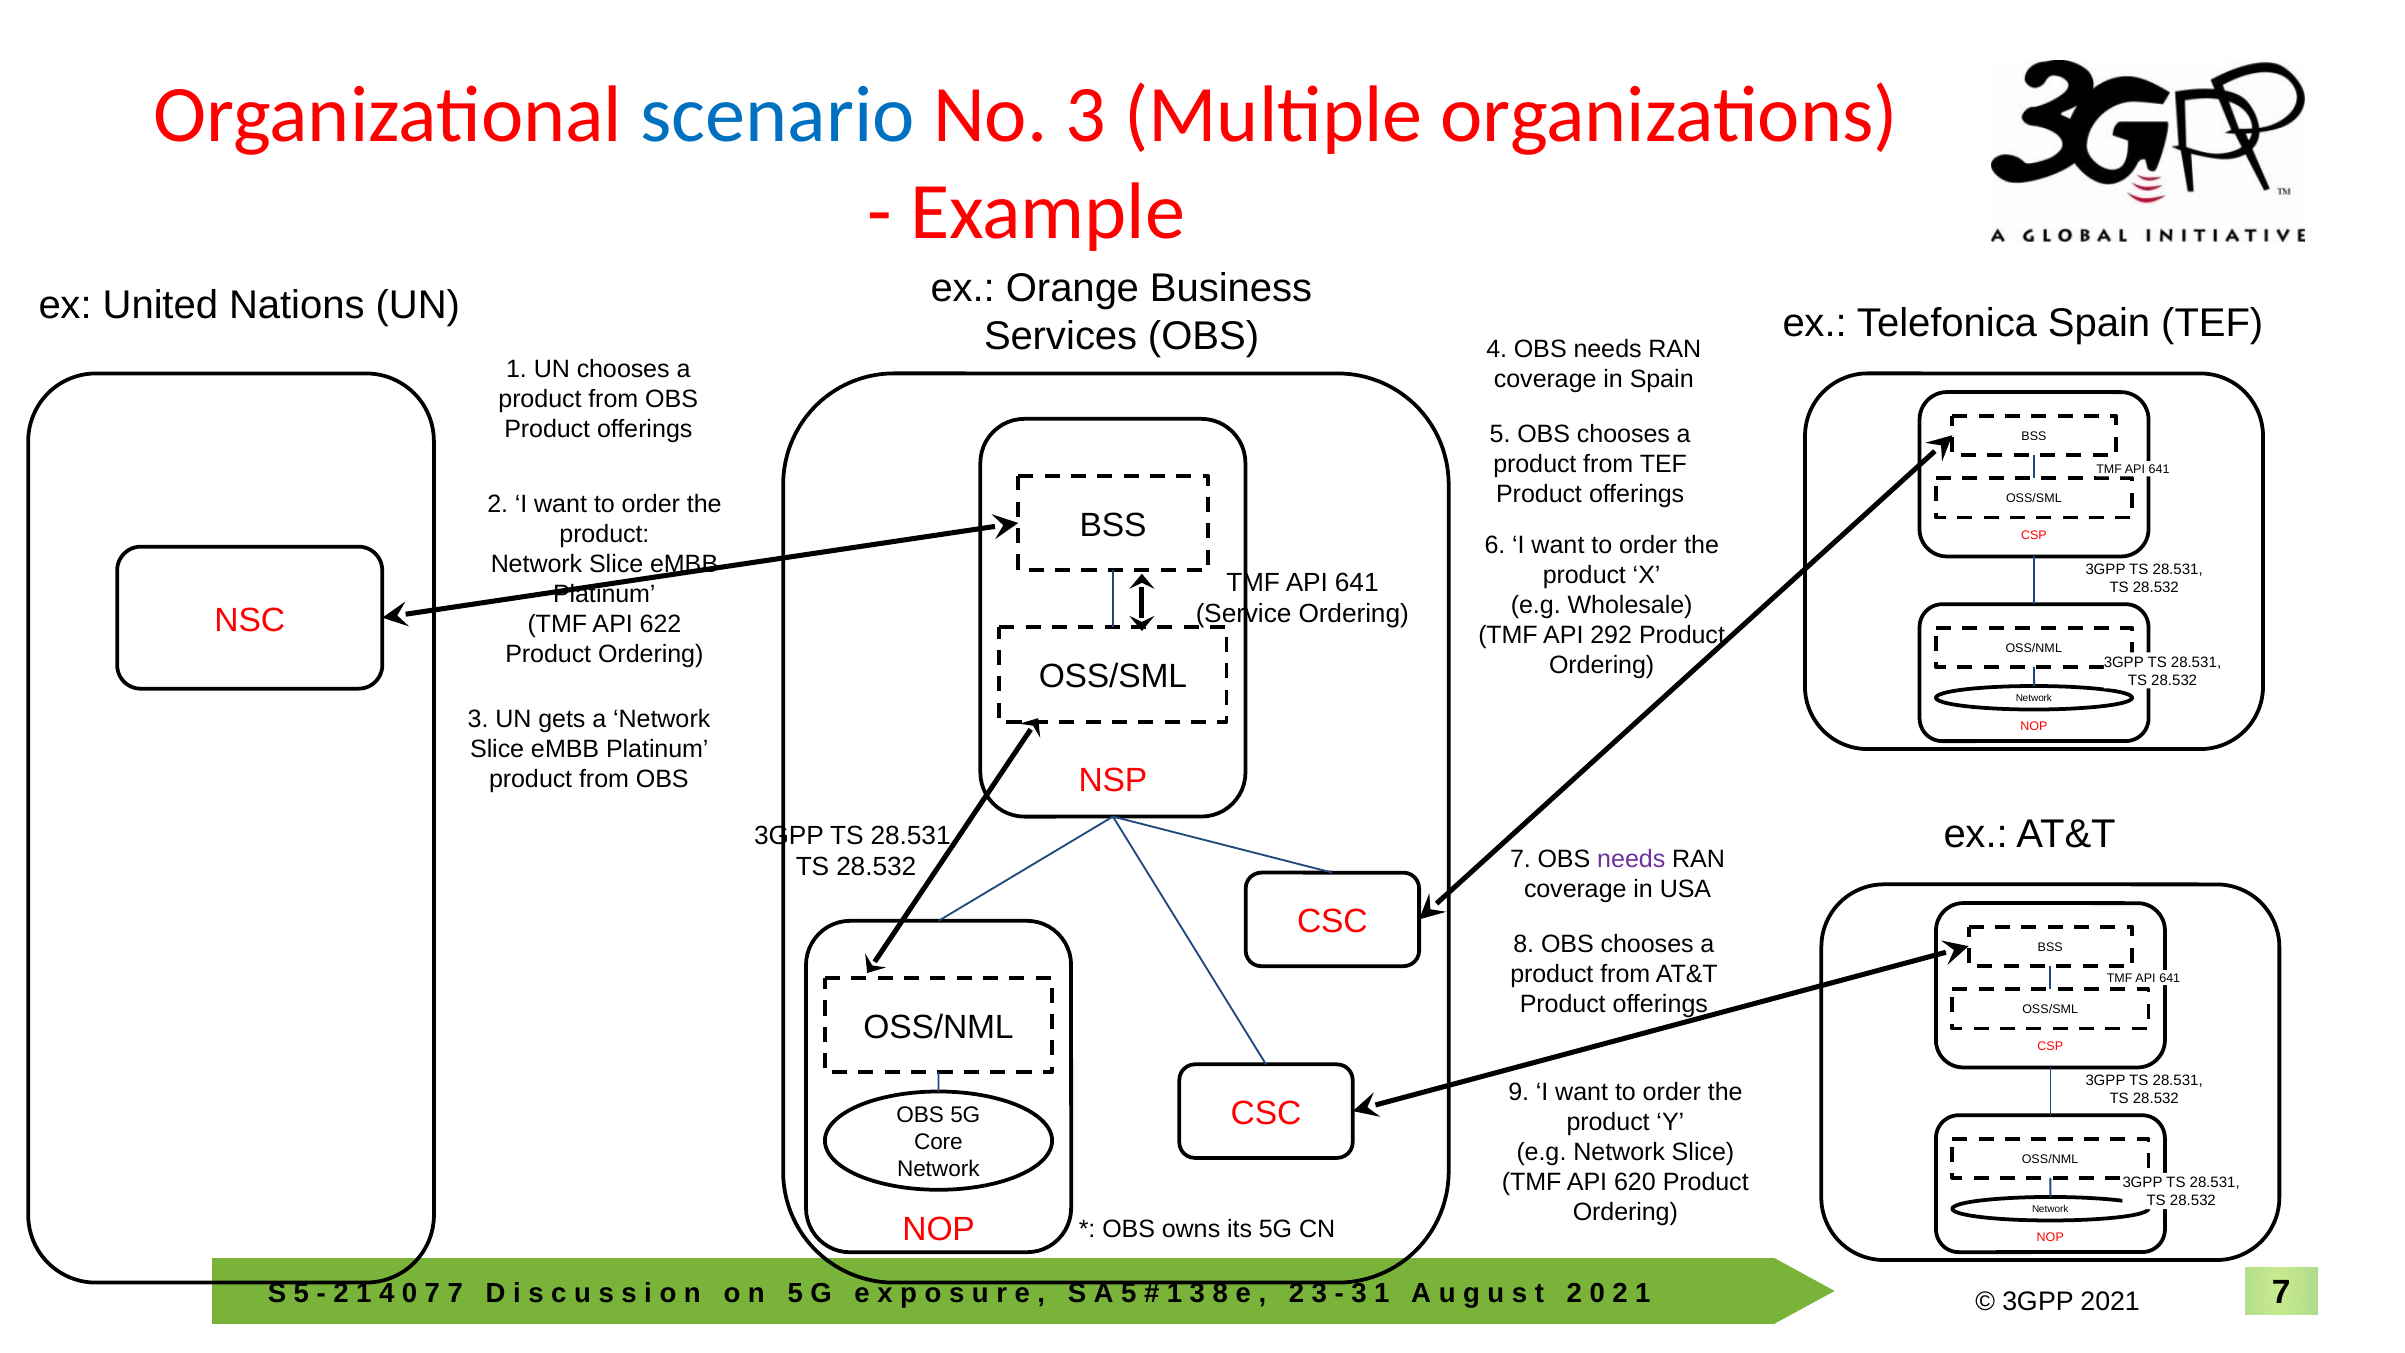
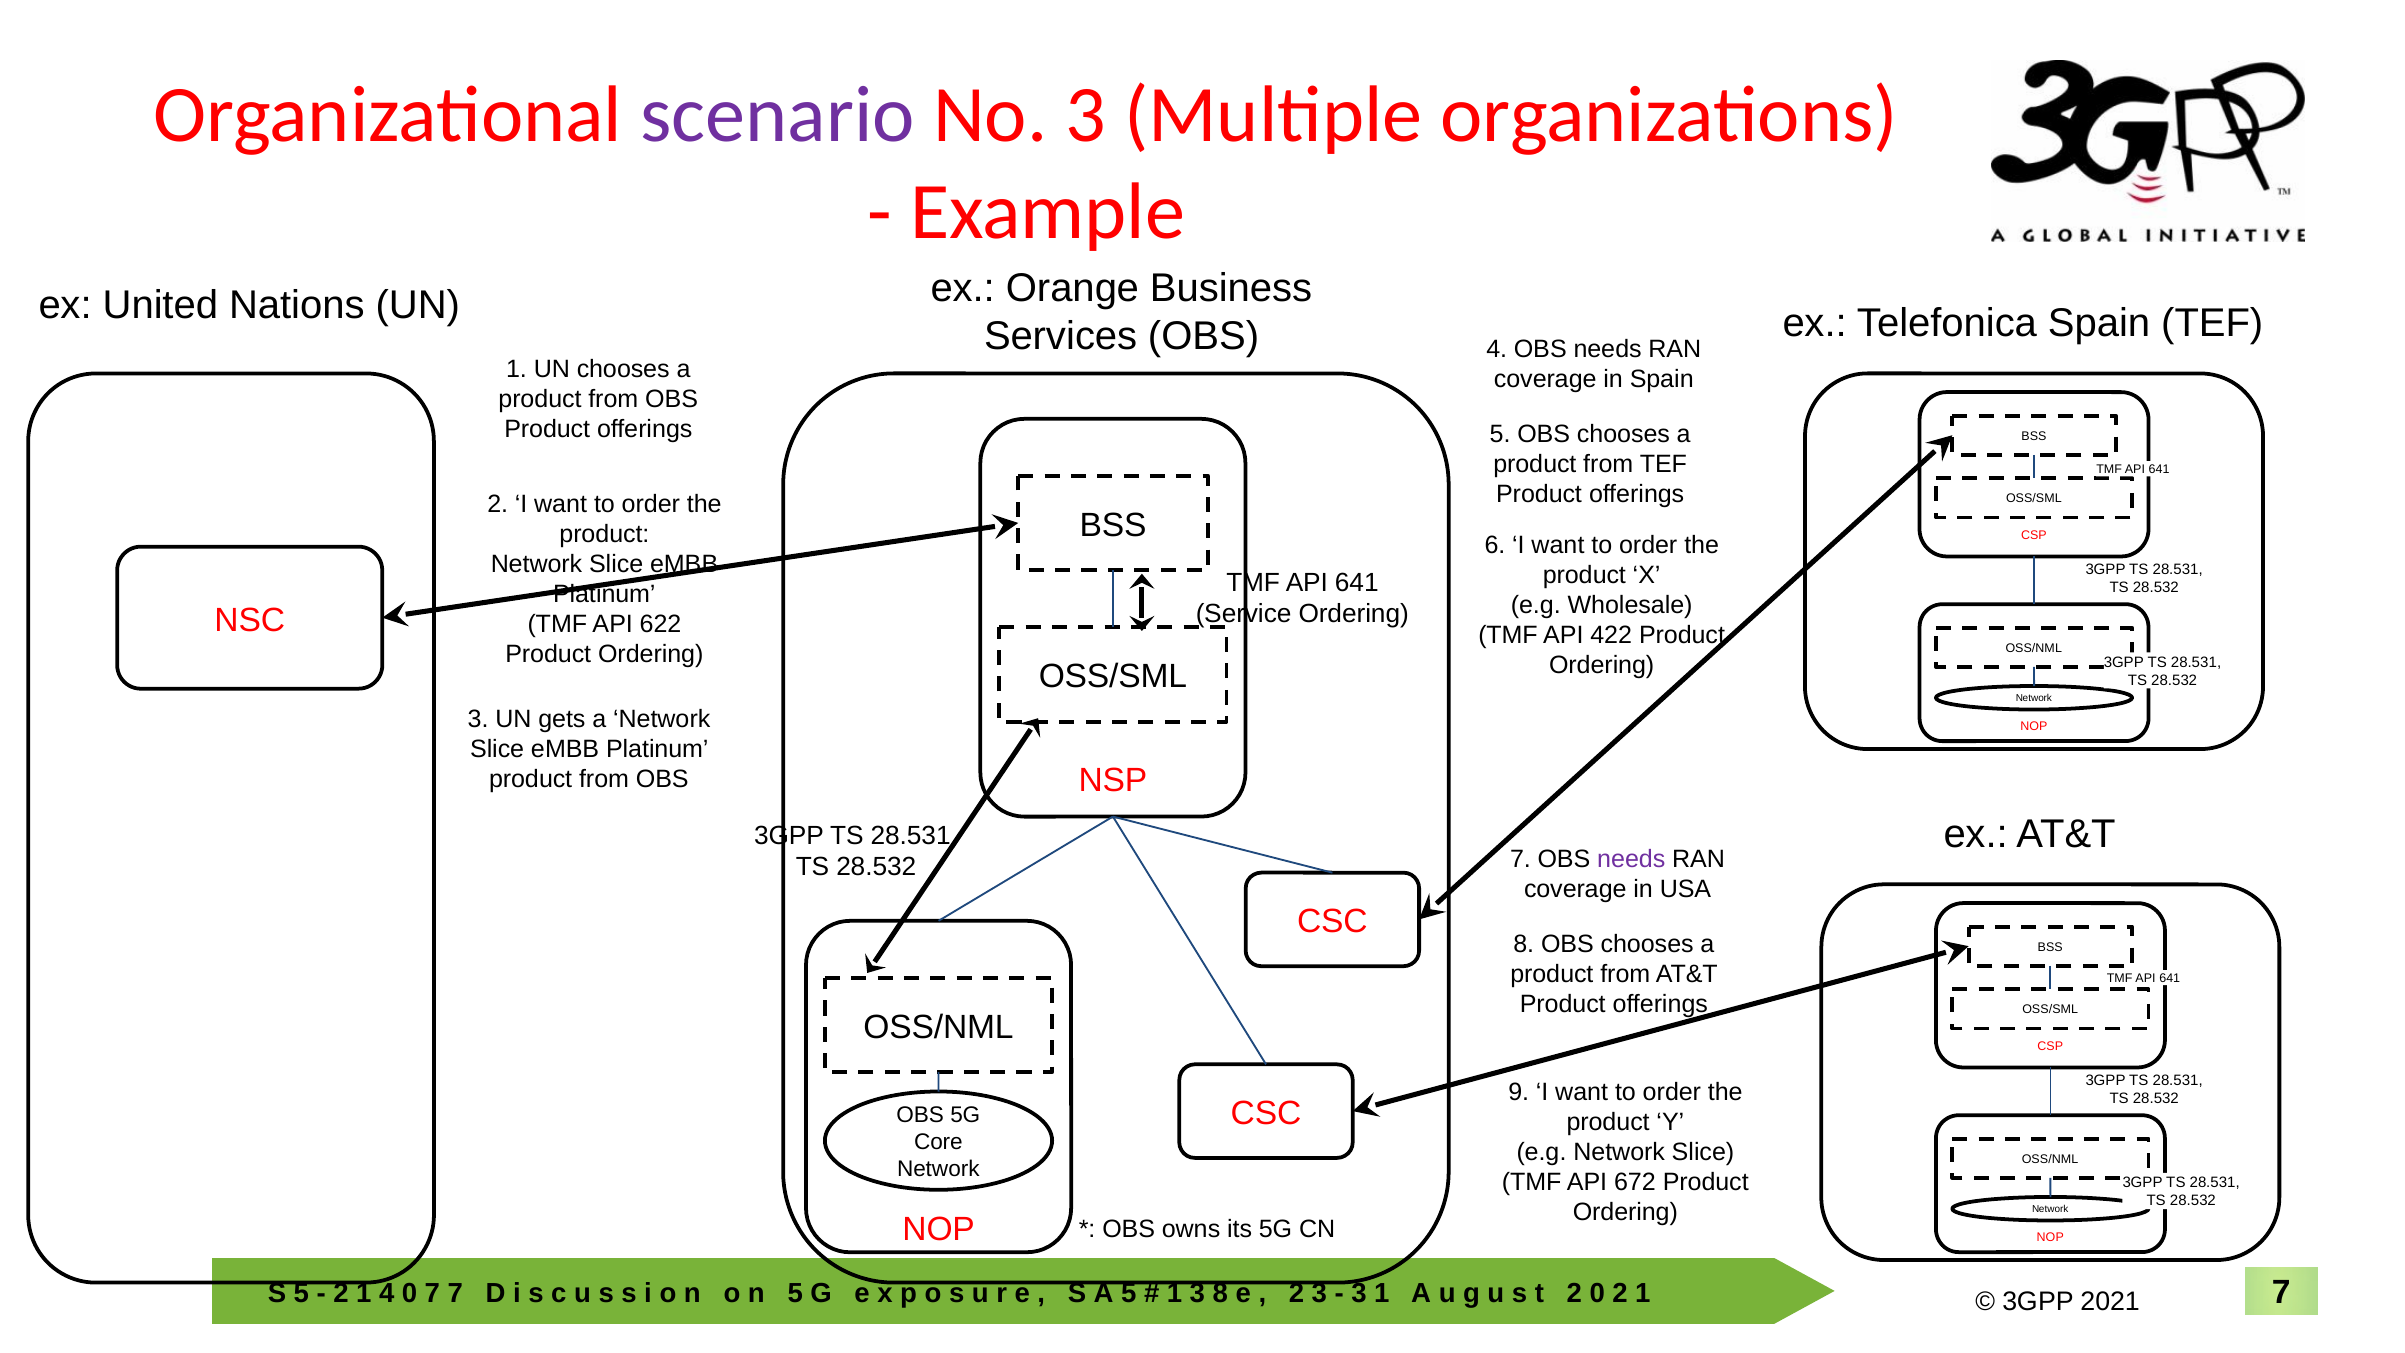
scenario colour: blue -> purple
292: 292 -> 422
620: 620 -> 672
